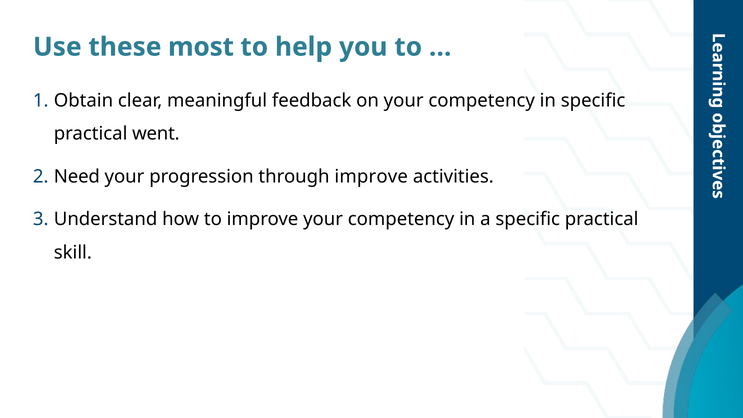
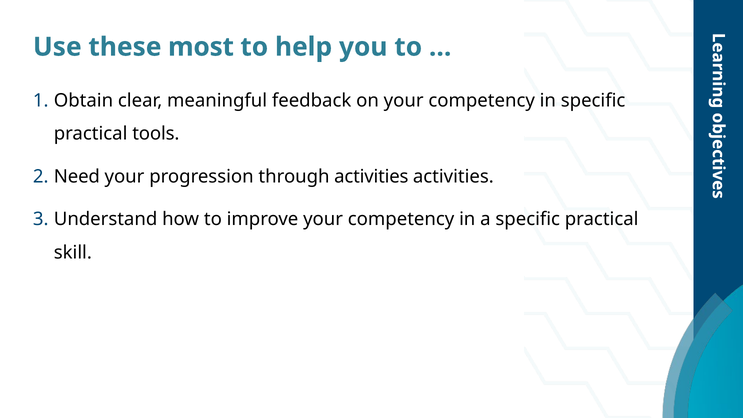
went: went -> tools
through improve: improve -> activities
